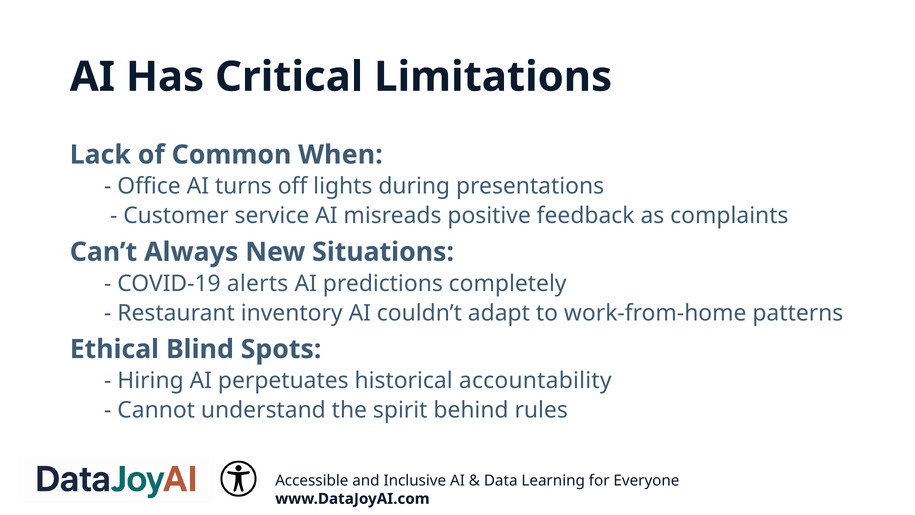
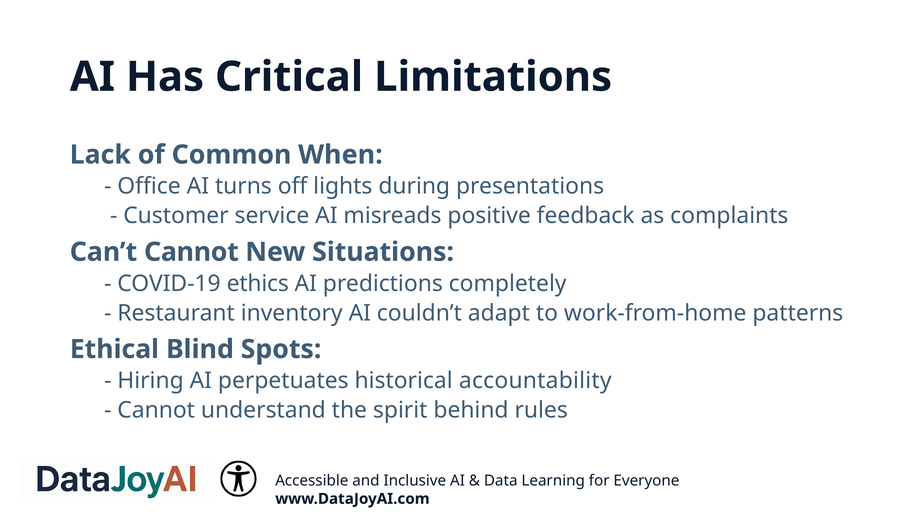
Can’t Always: Always -> Cannot
alerts: alerts -> ethics
